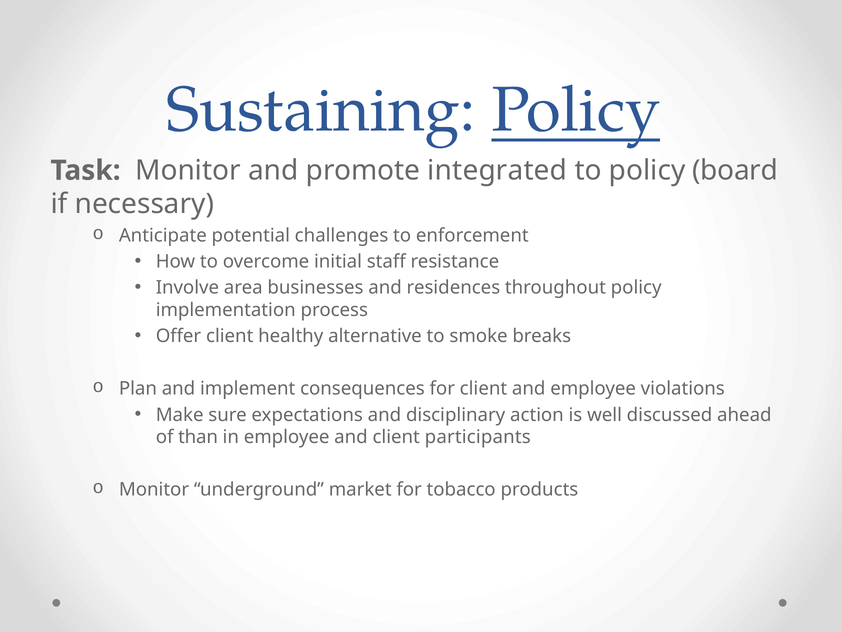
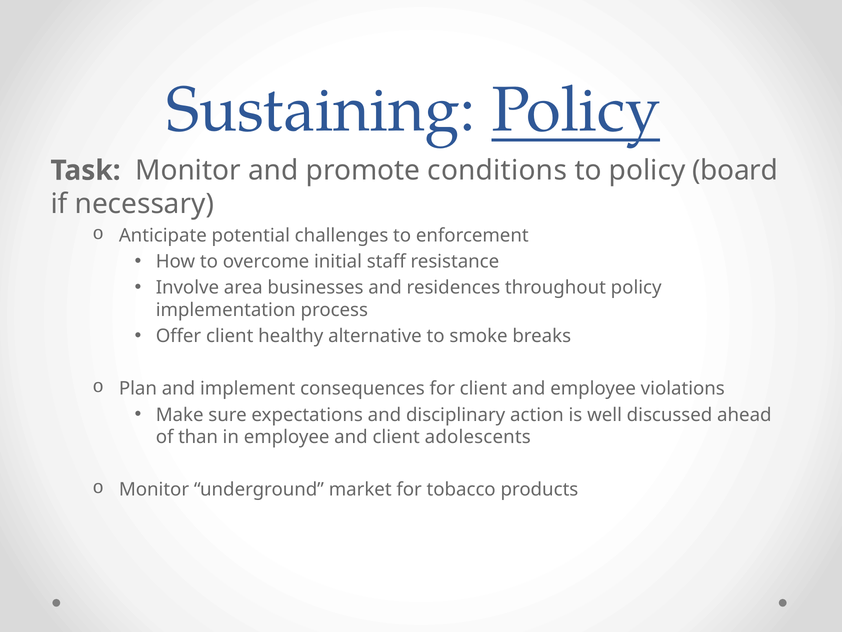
integrated: integrated -> conditions
participants: participants -> adolescents
